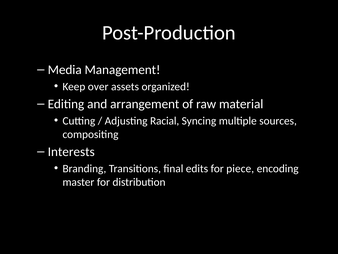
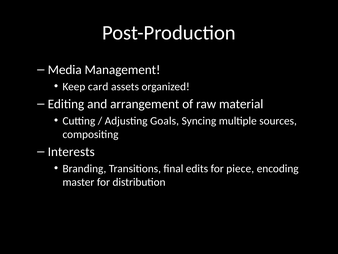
over: over -> card
Racial: Racial -> Goals
